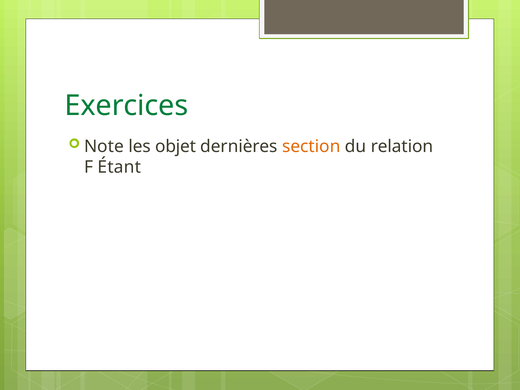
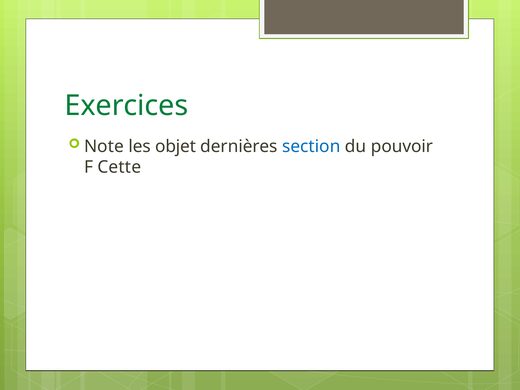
section colour: orange -> blue
relation: relation -> pouvoir
Étant: Étant -> Cette
